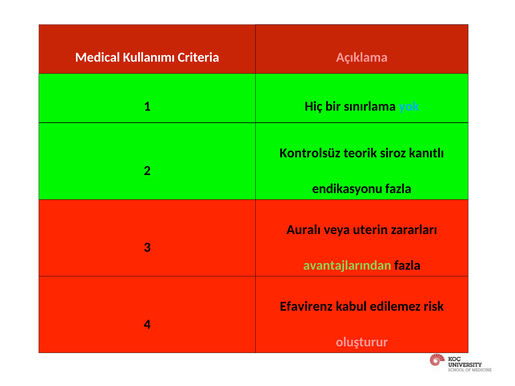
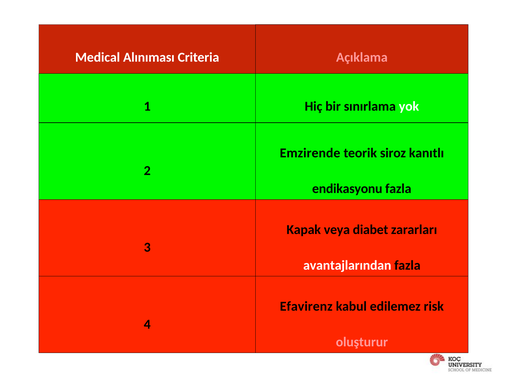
Kullanımı: Kullanımı -> Alınıması
yok colour: light blue -> white
Kontrolsüz: Kontrolsüz -> Emzirende
Auralı: Auralı -> Kapak
uterin: uterin -> diabet
avantajlarından colour: light green -> white
